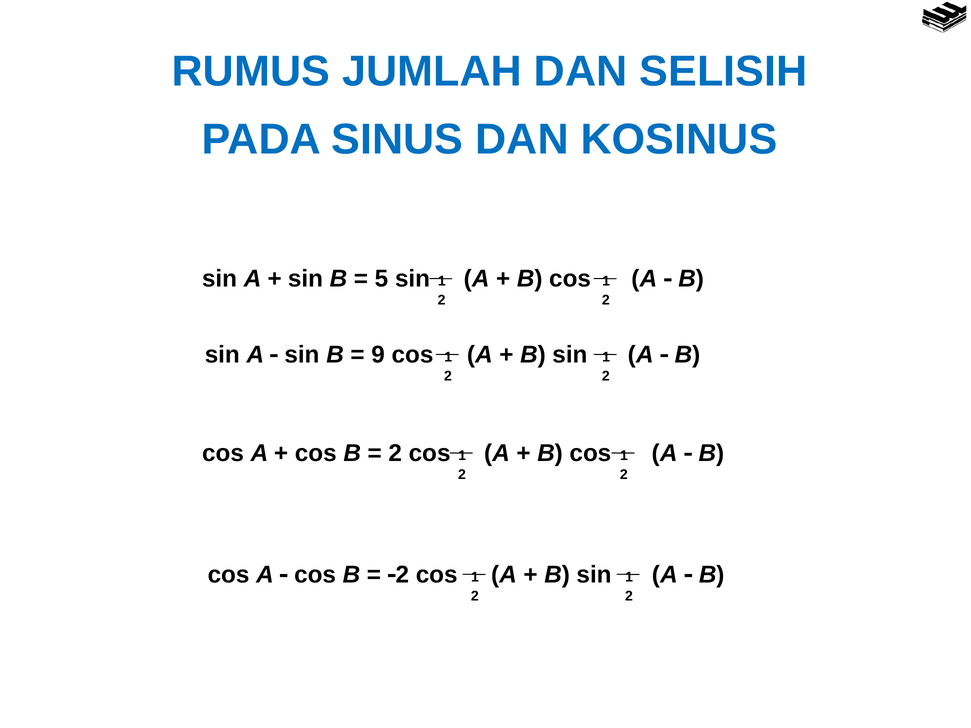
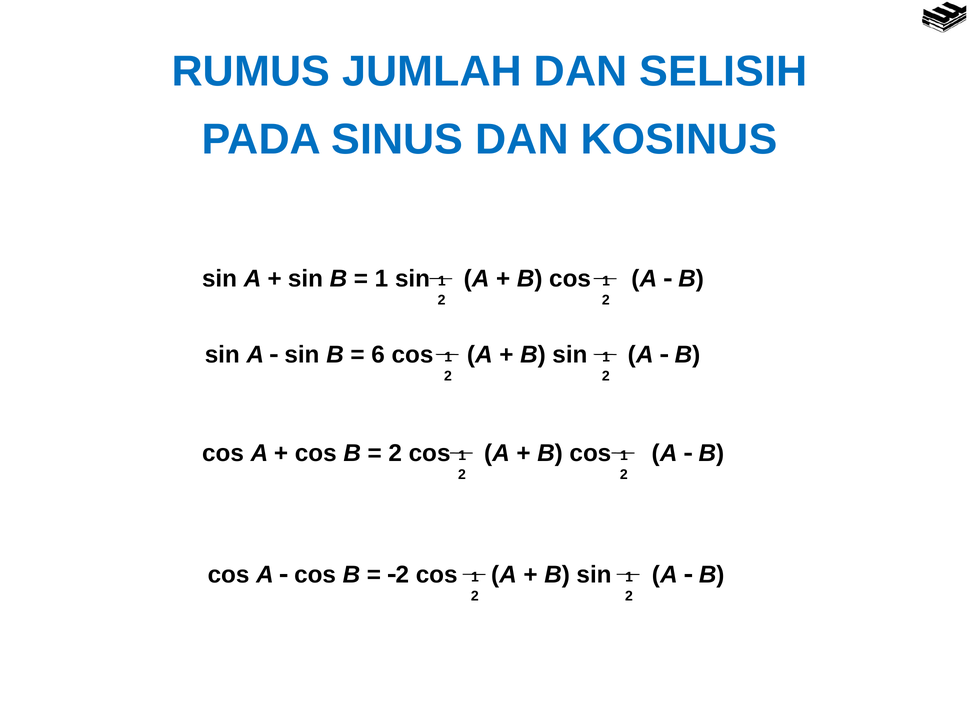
5 at (381, 279): 5 -> 1
9: 9 -> 6
